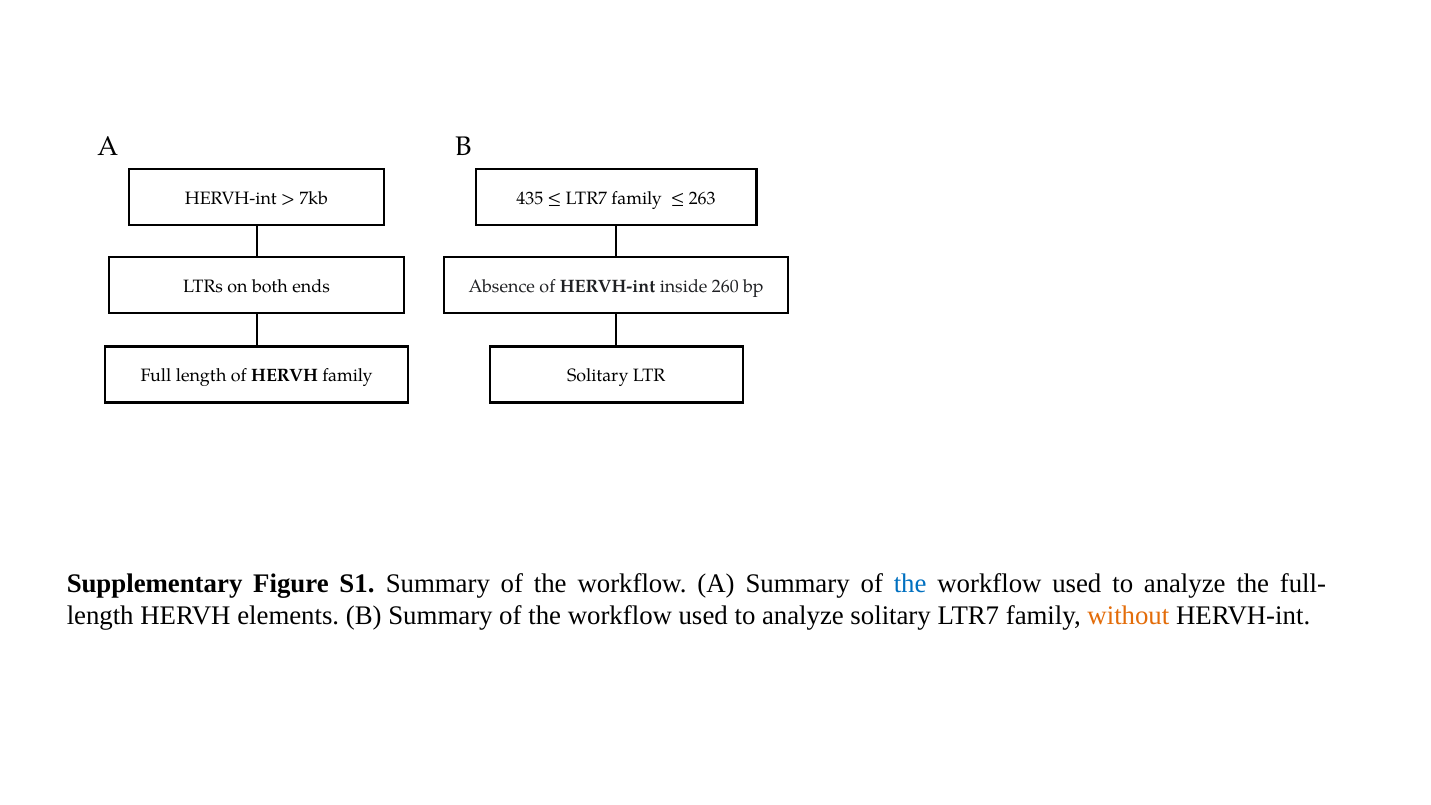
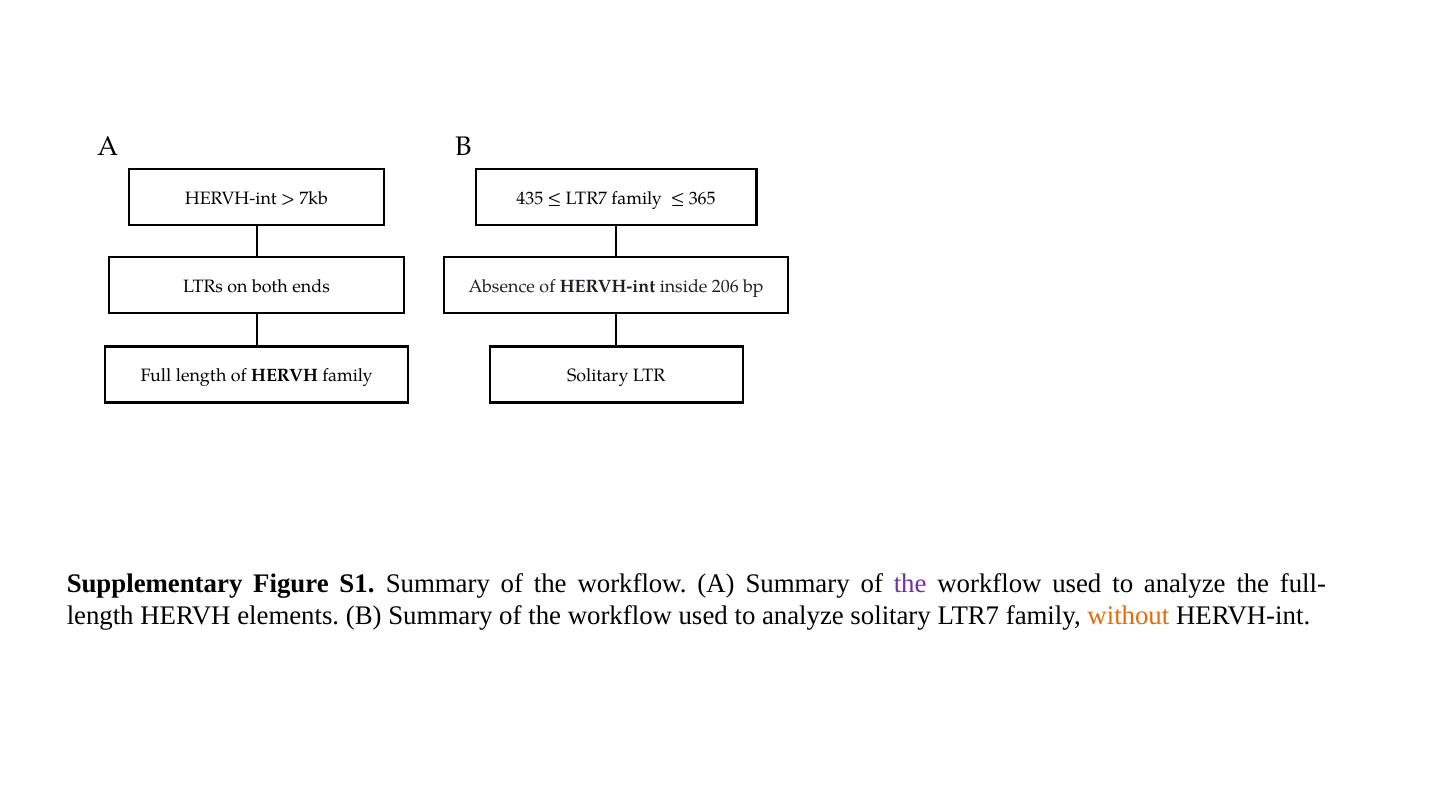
263: 263 -> 365
260: 260 -> 206
the at (910, 583) colour: blue -> purple
